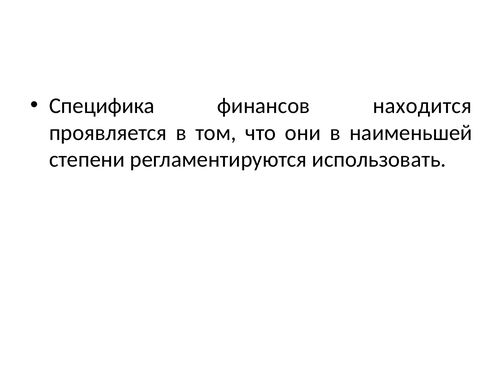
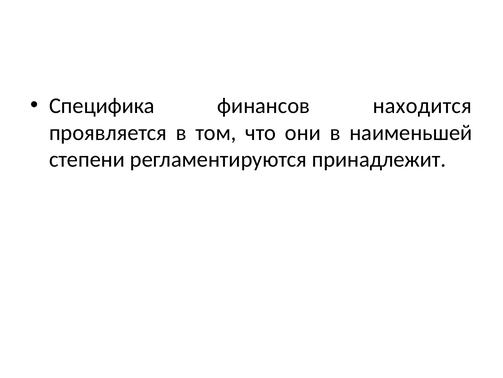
использовать: использовать -> принадлежит
